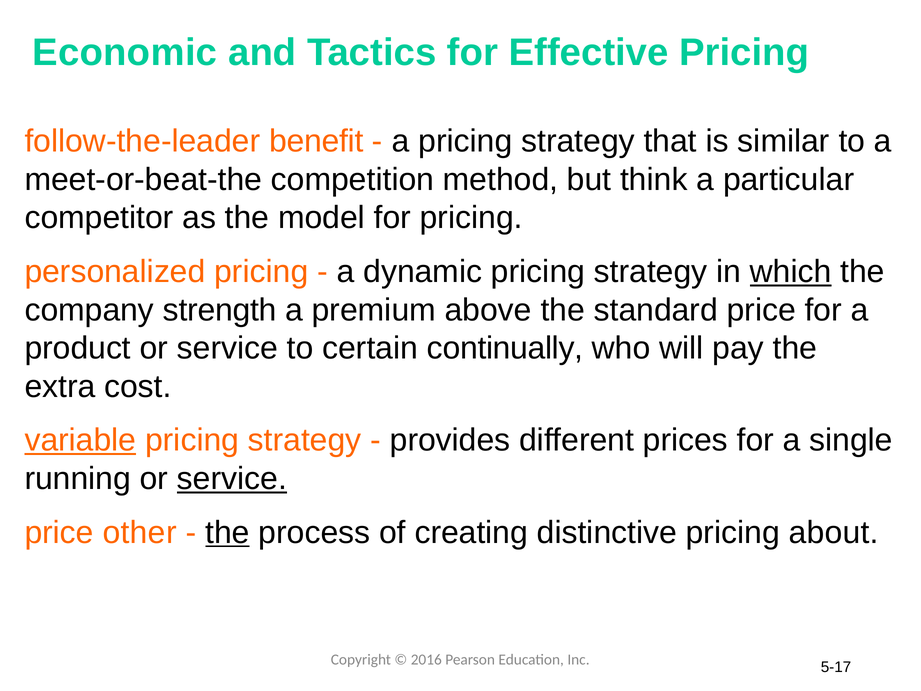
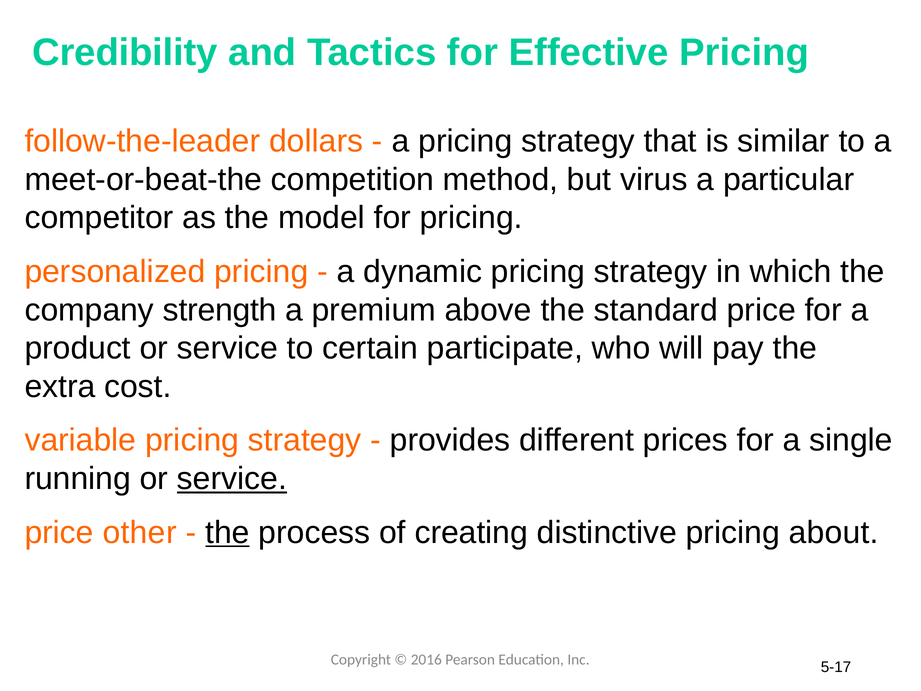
Economic: Economic -> Credibility
benefit: benefit -> dollars
think: think -> virus
which underline: present -> none
continually: continually -> participate
variable underline: present -> none
